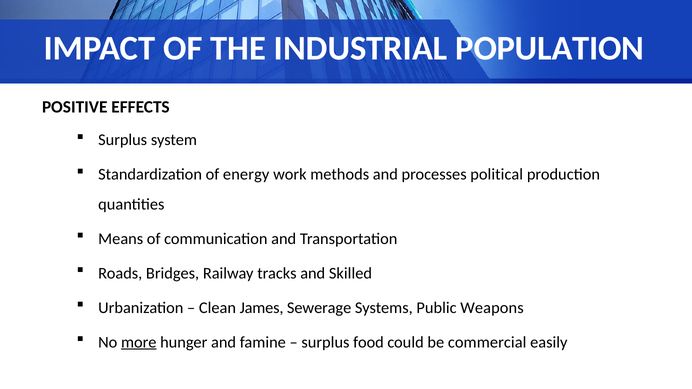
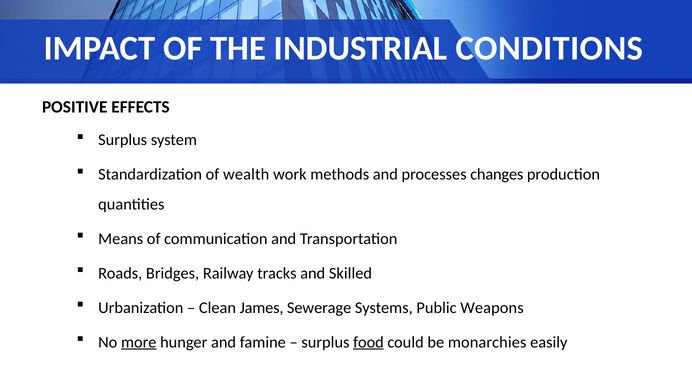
POPULATION: POPULATION -> CONDITIONS
energy: energy -> wealth
political: political -> changes
food underline: none -> present
commercial: commercial -> monarchies
